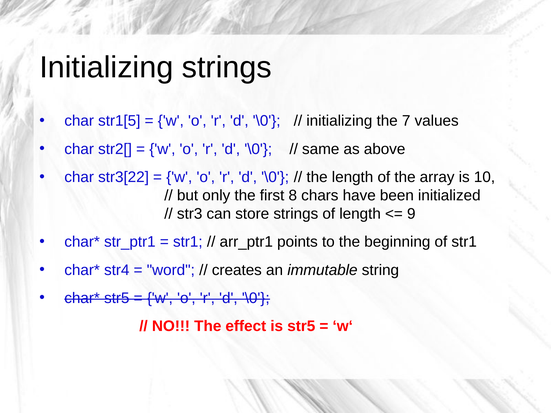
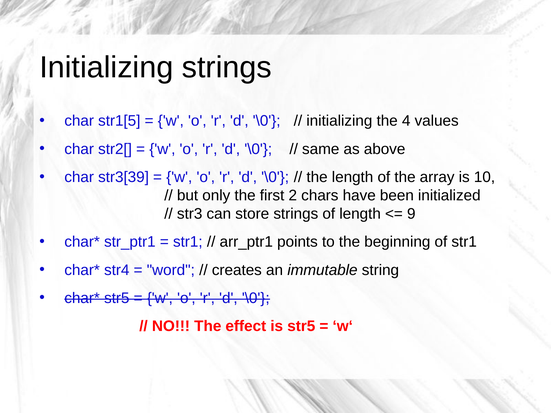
7: 7 -> 4
str3[22: str3[22 -> str3[39
8: 8 -> 2
